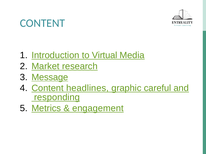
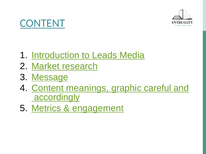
CONTENT at (42, 23) underline: none -> present
Virtual: Virtual -> Leads
headlines: headlines -> meanings
responding: responding -> accordingly
